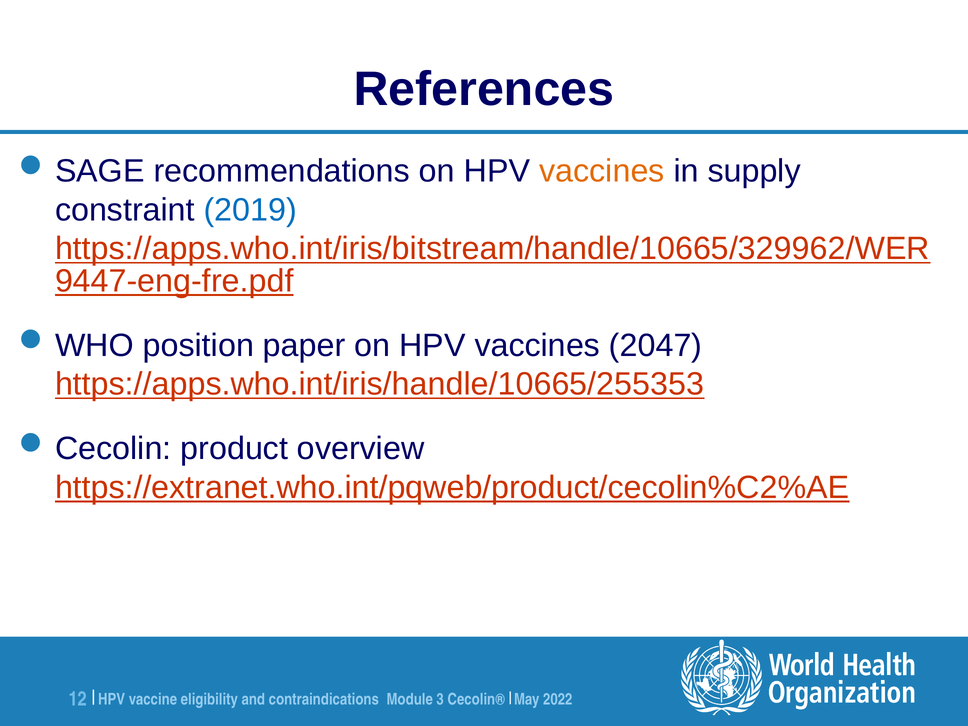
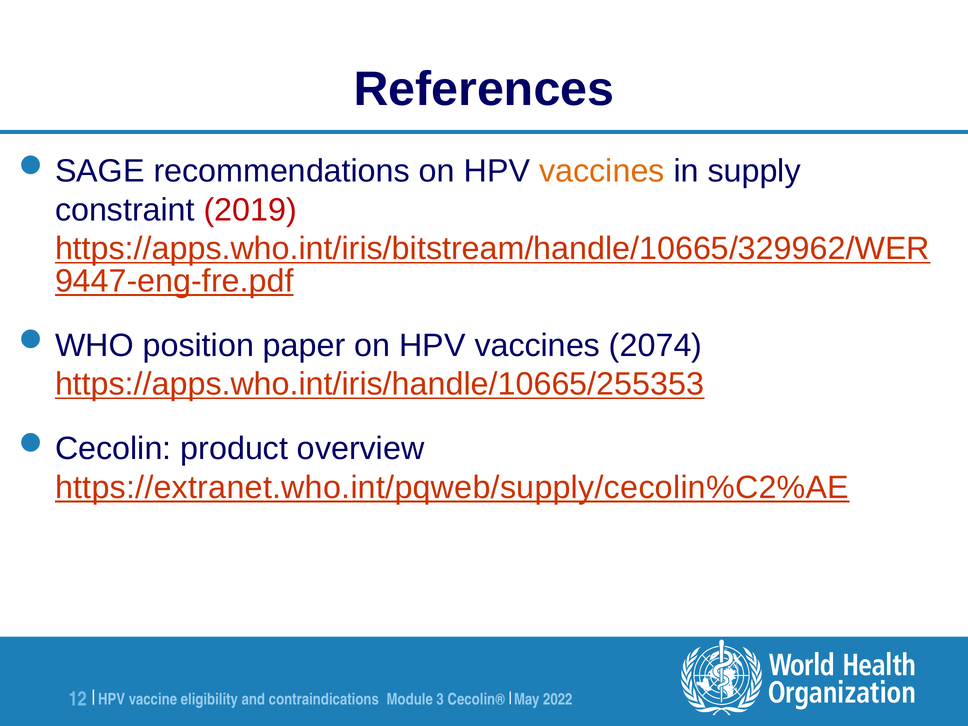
2019 colour: blue -> red
2047: 2047 -> 2074
https://extranet.who.int/pqweb/product/cecolin%C2%AE: https://extranet.who.int/pqweb/product/cecolin%C2%AE -> https://extranet.who.int/pqweb/supply/cecolin%C2%AE
